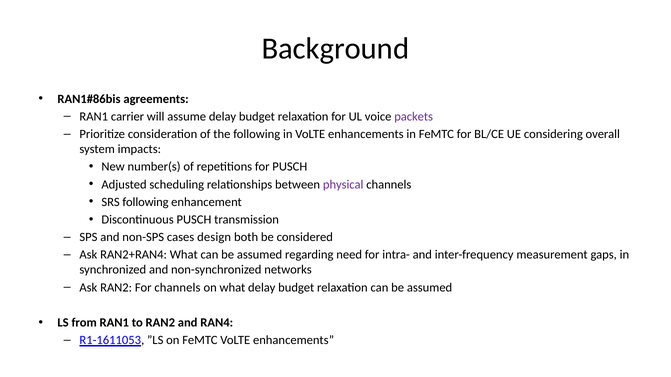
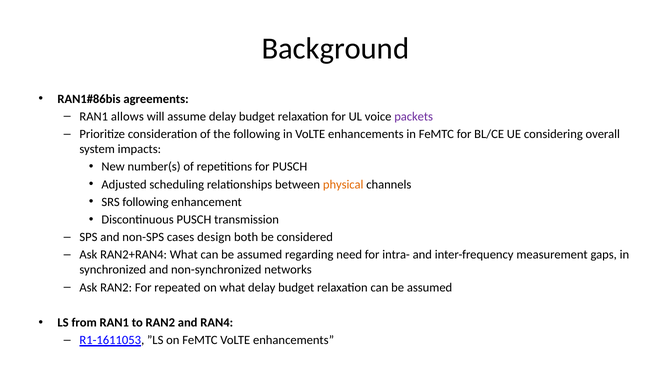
carrier: carrier -> allows
physical colour: purple -> orange
For channels: channels -> repeated
